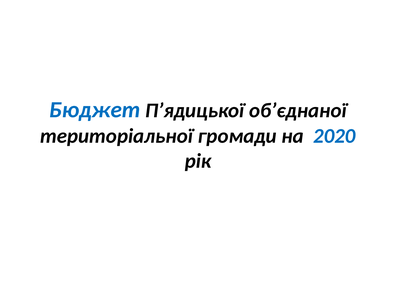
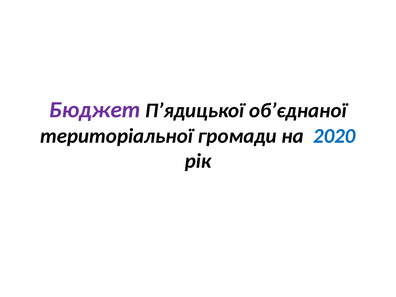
Бюджет colour: blue -> purple
